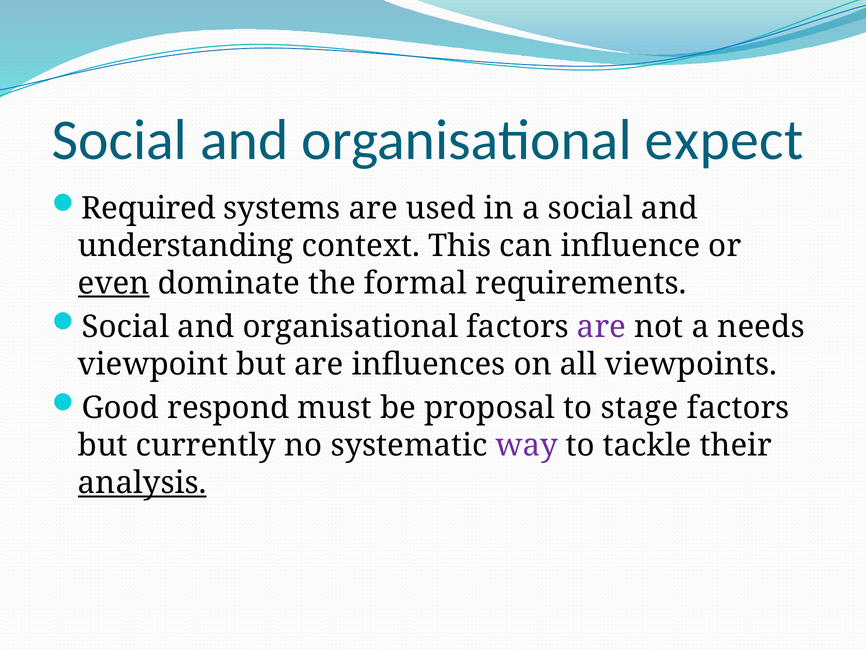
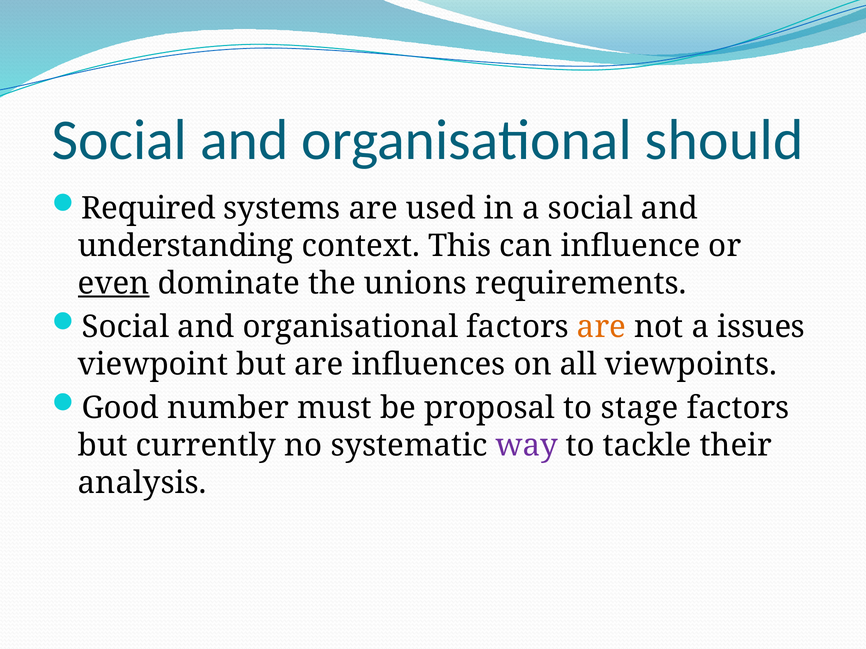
expect: expect -> should
formal: formal -> unions
are at (602, 327) colour: purple -> orange
needs: needs -> issues
respond: respond -> number
analysis underline: present -> none
